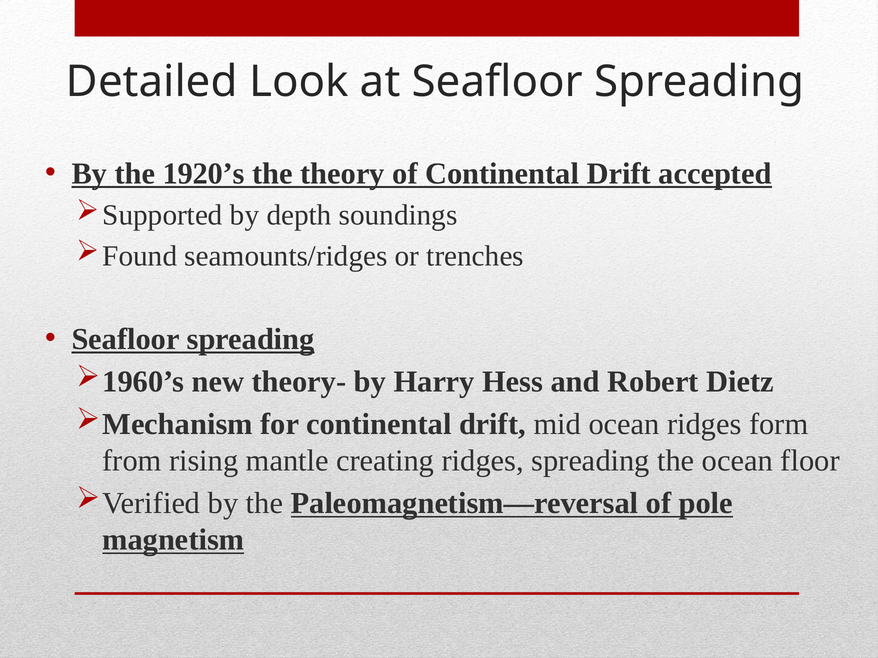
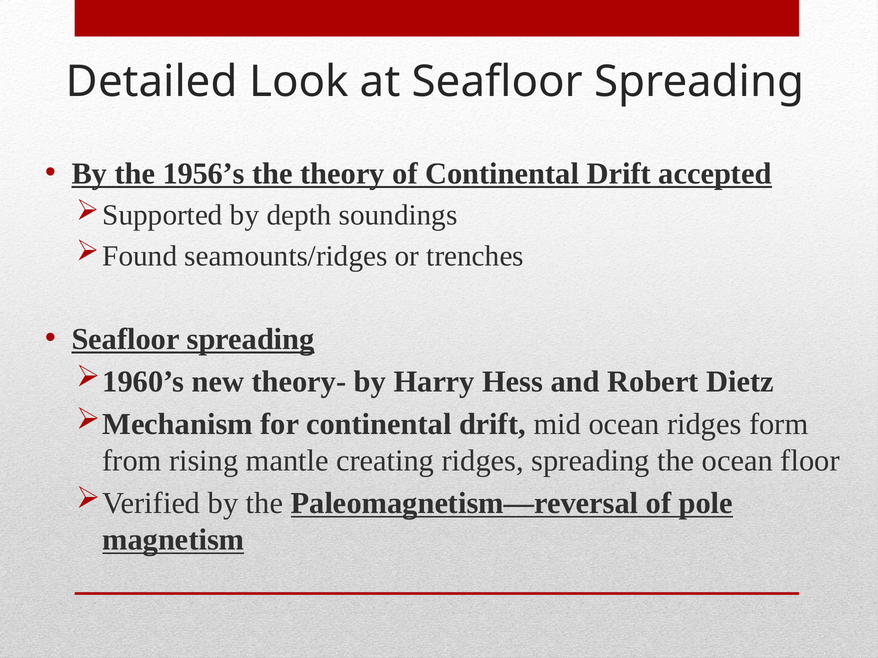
1920’s: 1920’s -> 1956’s
